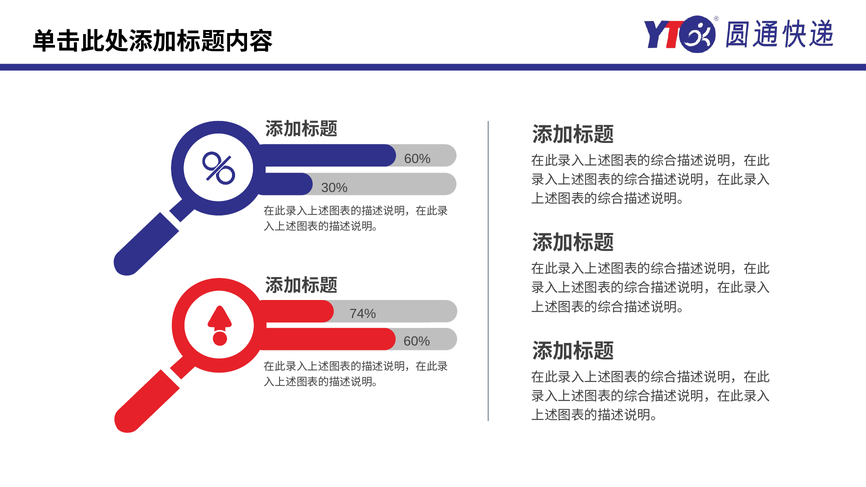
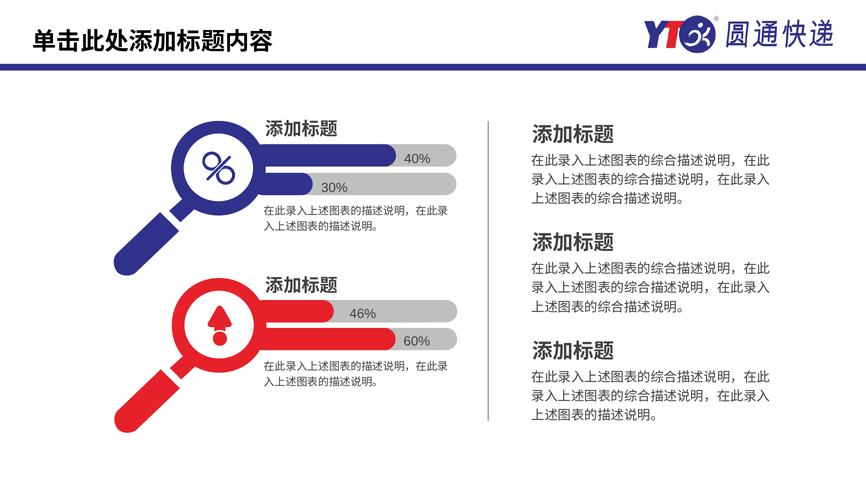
60% at (417, 159): 60% -> 40%
74%: 74% -> 46%
